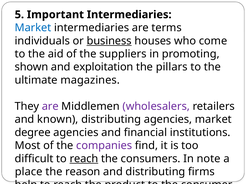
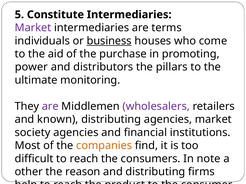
Important: Important -> Constitute
Market at (33, 28) colour: blue -> purple
suppliers: suppliers -> purchase
shown: shown -> power
exploitation: exploitation -> distributors
magazines: magazines -> monitoring
degree: degree -> society
companies colour: purple -> orange
reach at (84, 159) underline: present -> none
place: place -> other
